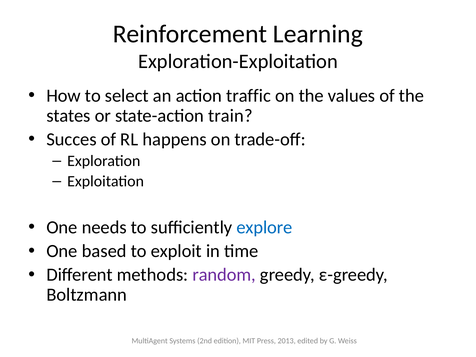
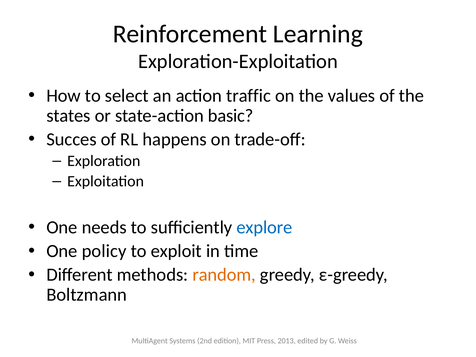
train: train -> basic
based: based -> policy
random colour: purple -> orange
